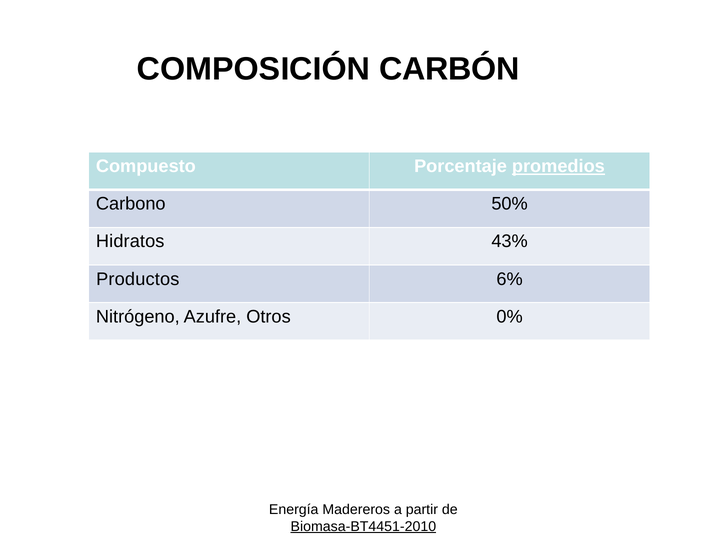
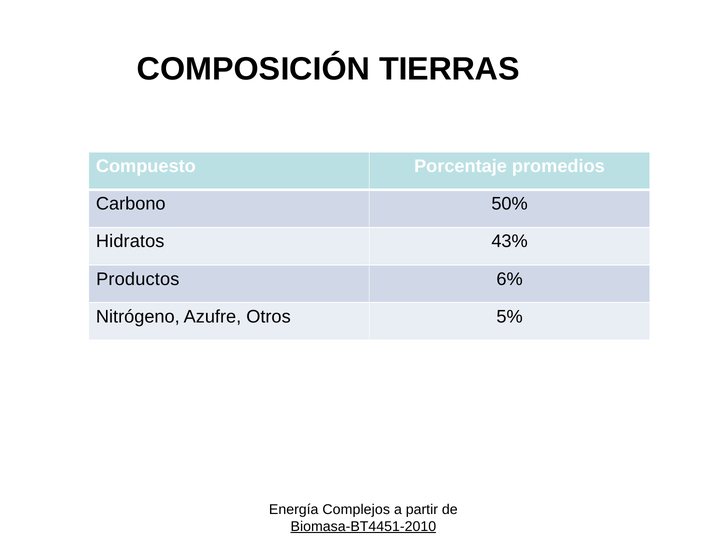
CARBÓN: CARBÓN -> TIERRAS
promedios underline: present -> none
0%: 0% -> 5%
Madereros: Madereros -> Complejos
